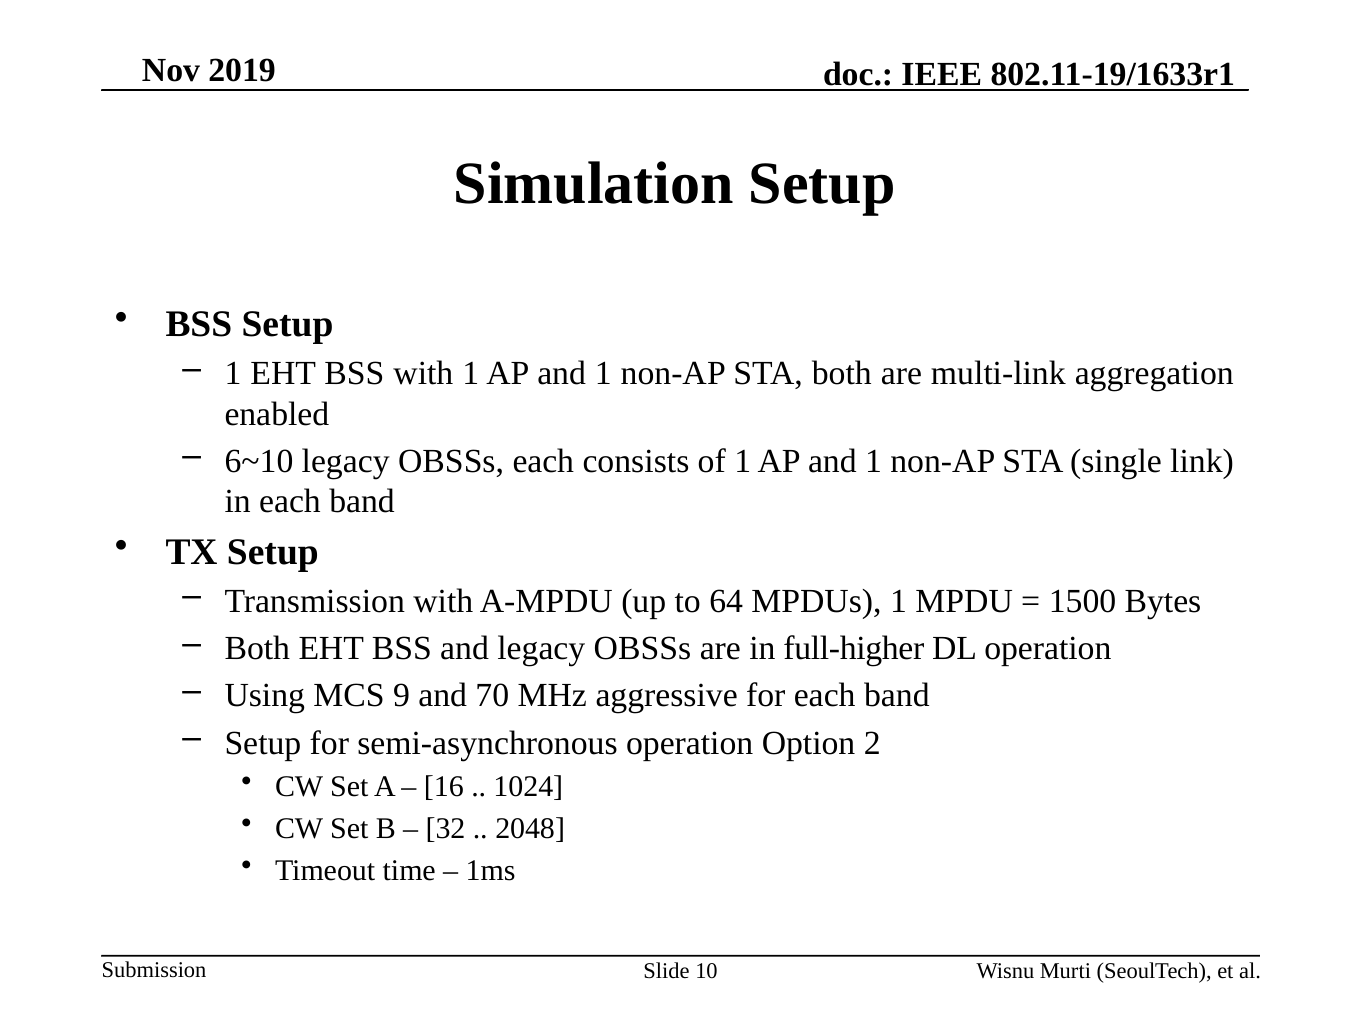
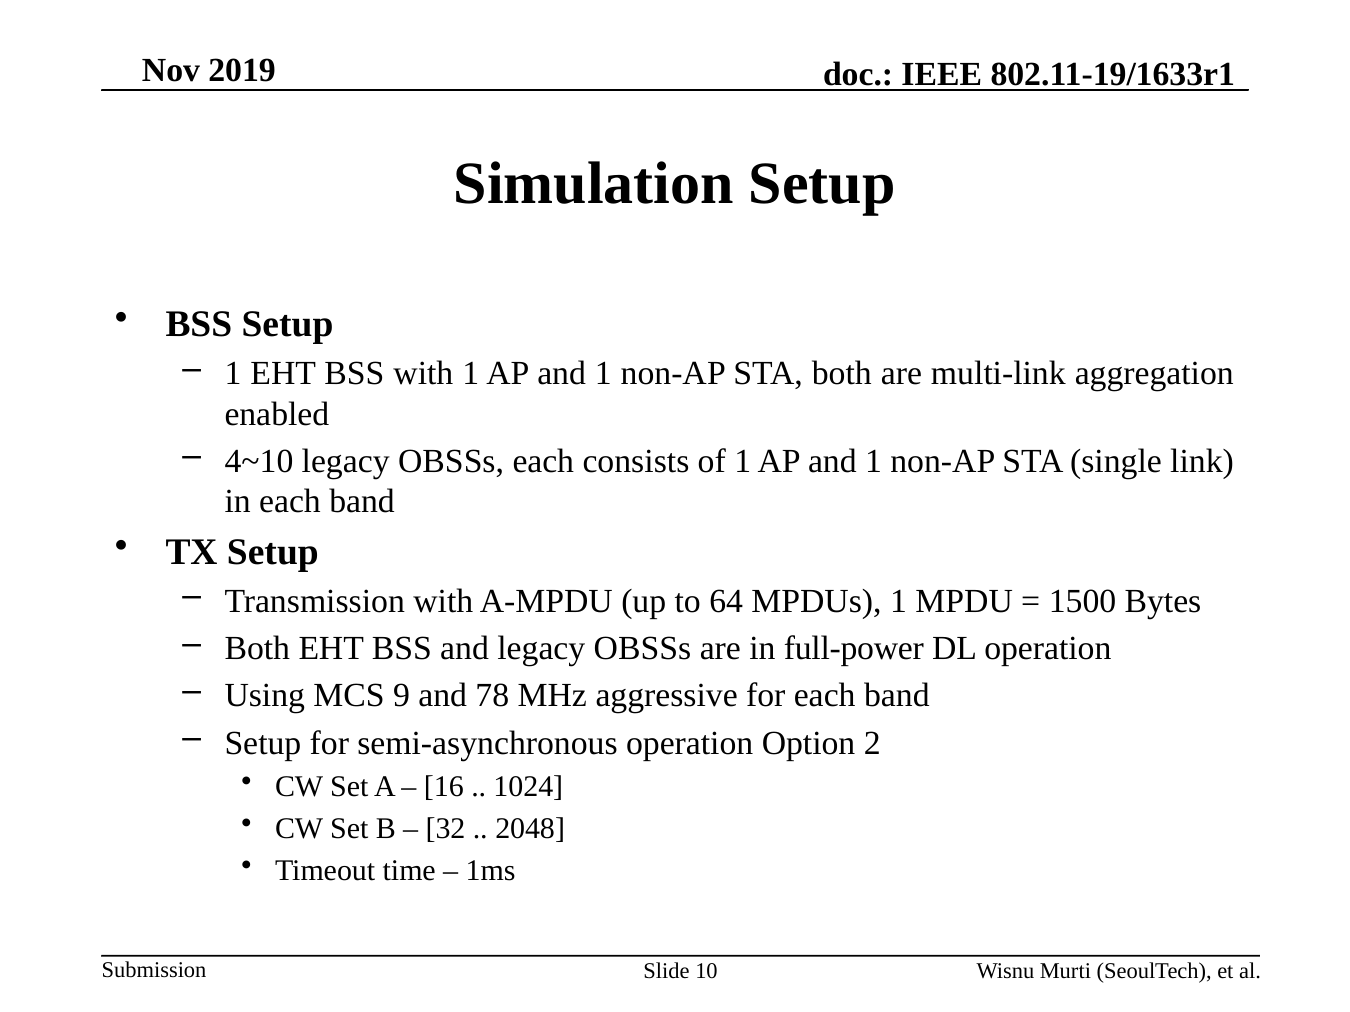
6~10: 6~10 -> 4~10
full-higher: full-higher -> full-power
70: 70 -> 78
